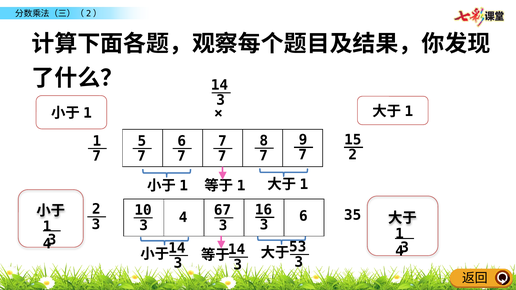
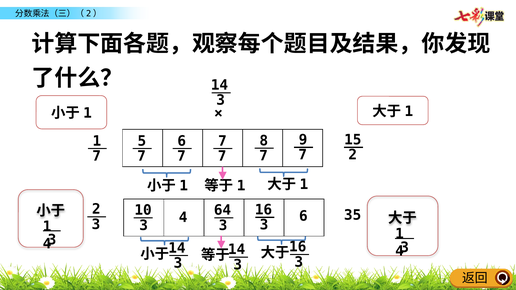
67: 67 -> 64
53 at (298, 247): 53 -> 16
